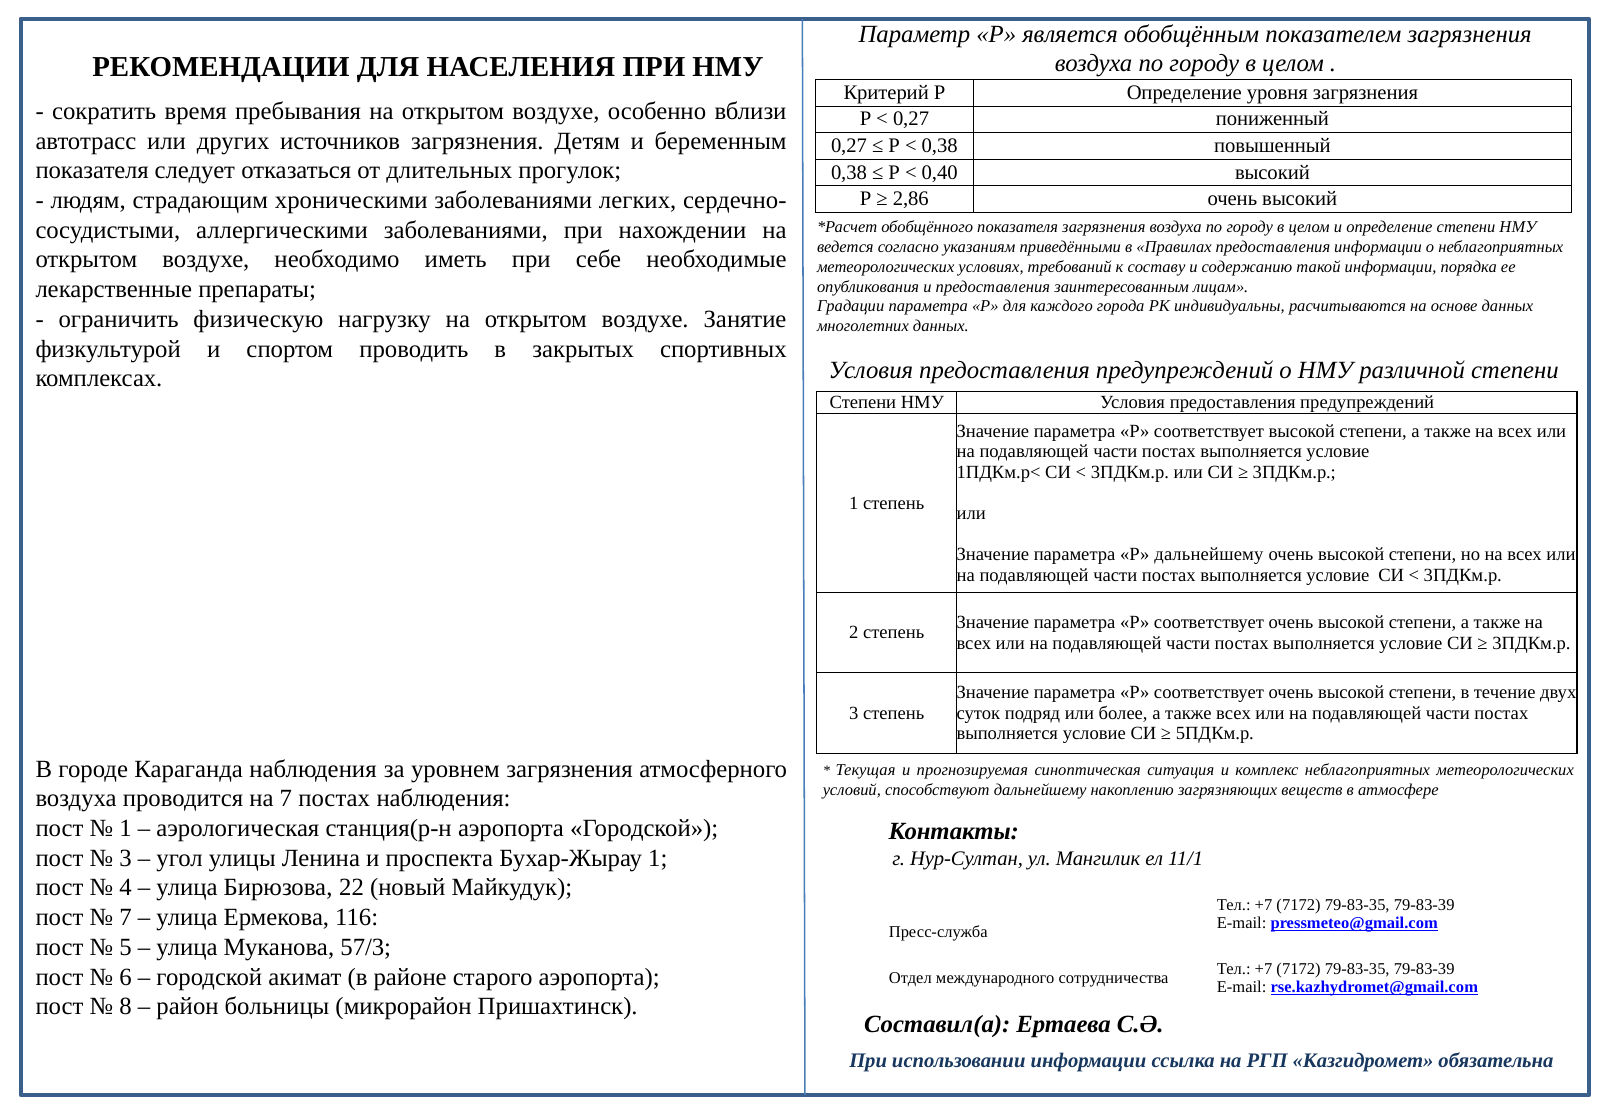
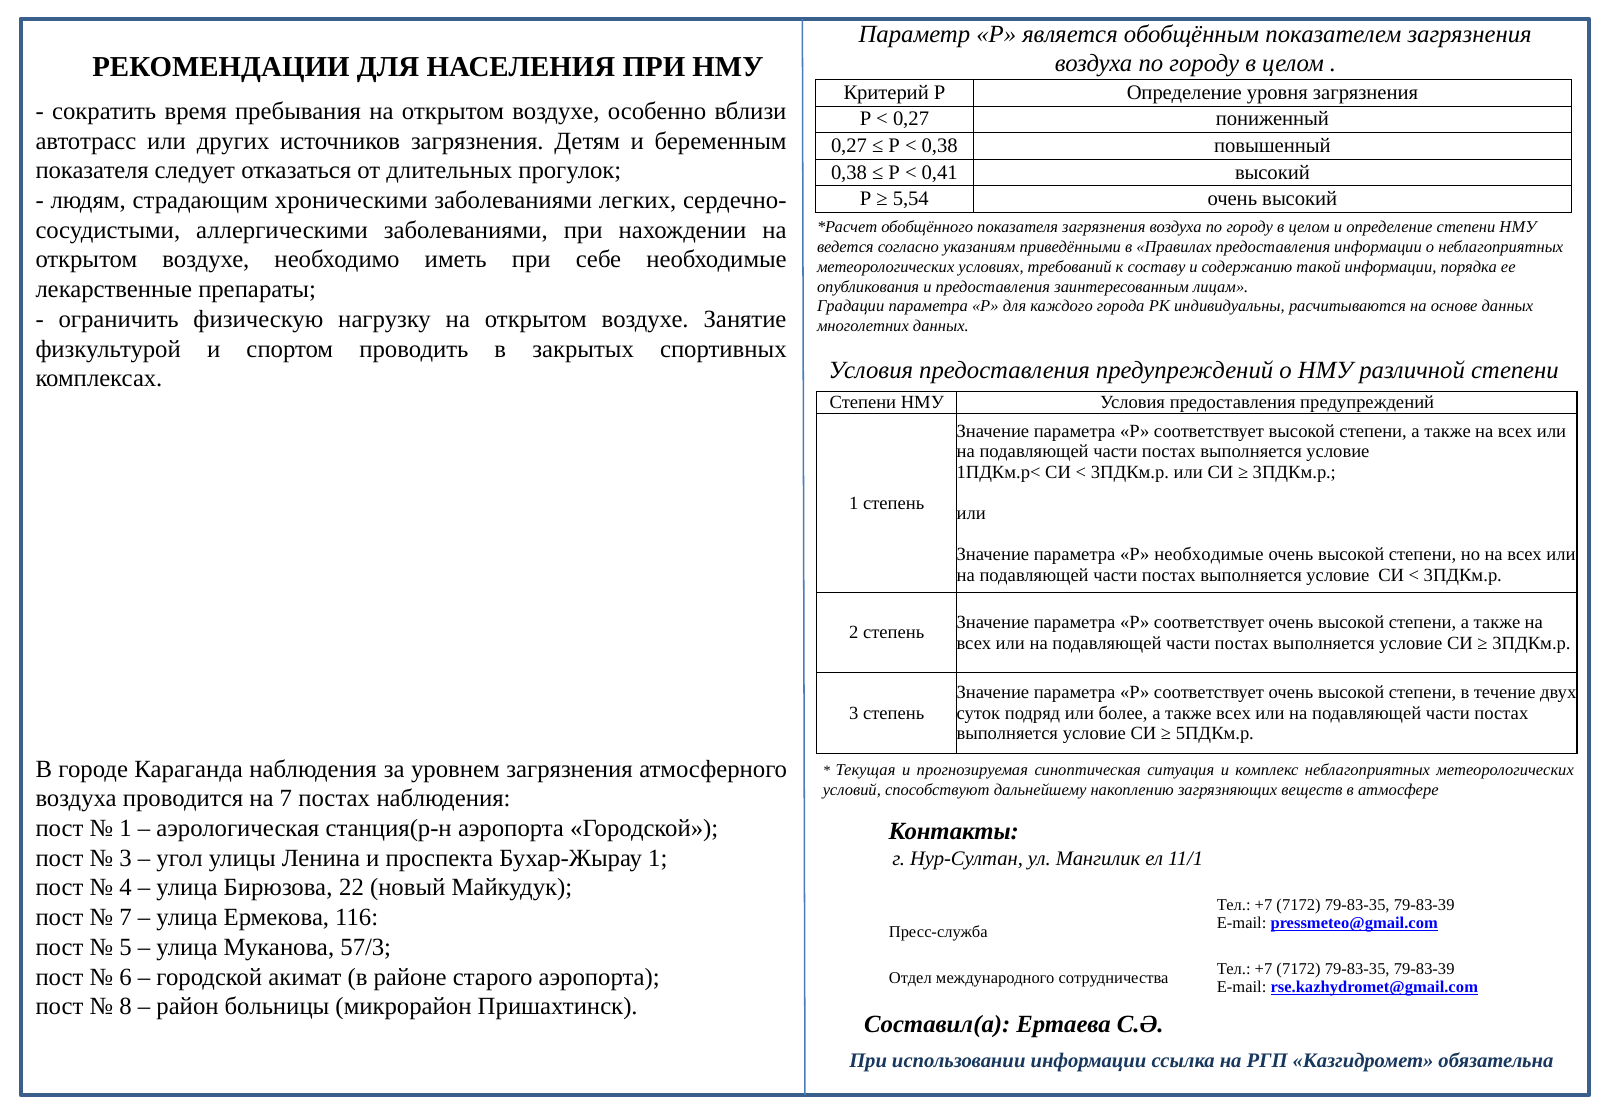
0,40: 0,40 -> 0,41
2,86: 2,86 -> 5,54
Р дальнейшему: дальнейшему -> необходимые
